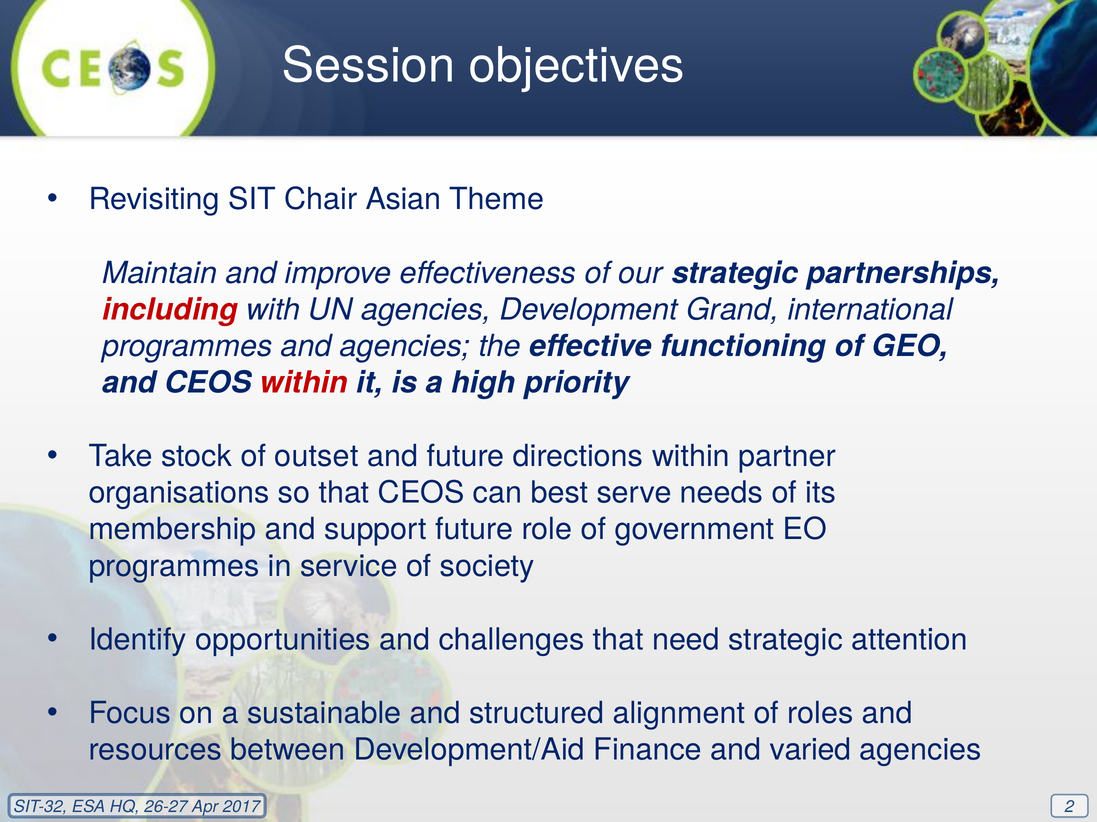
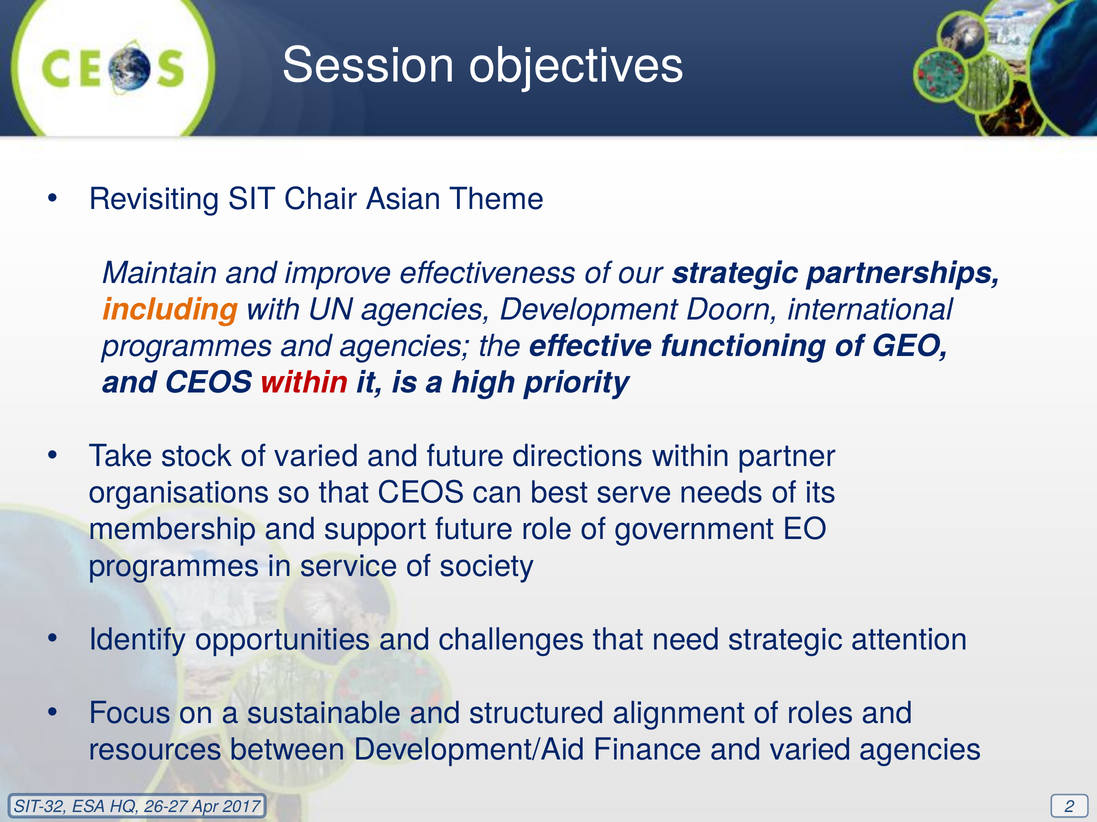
including colour: red -> orange
Grand: Grand -> Doorn
of outset: outset -> varied
